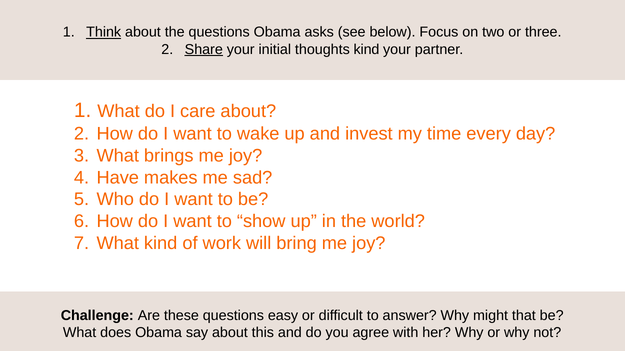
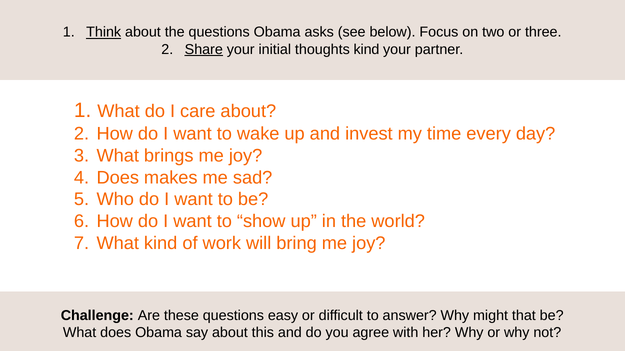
Have at (118, 178): Have -> Does
